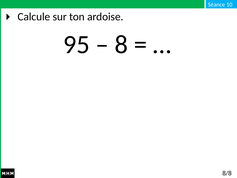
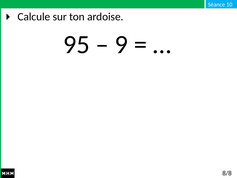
8: 8 -> 9
